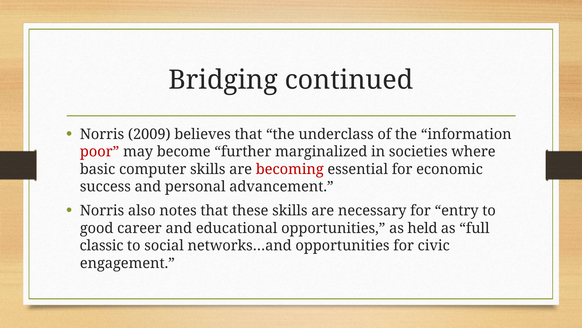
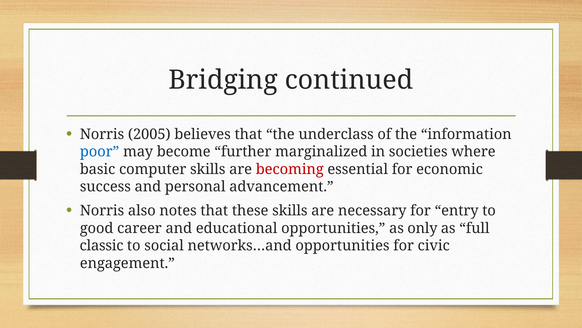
2009: 2009 -> 2005
poor colour: red -> blue
held: held -> only
